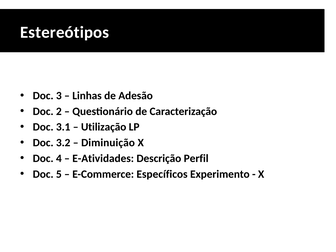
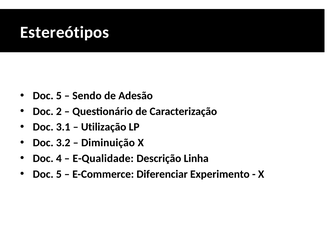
3 at (59, 96): 3 -> 5
Linhas: Linhas -> Sendo
E-Atividades: E-Atividades -> E-Qualidade
Perfil: Perfil -> Linha
Específicos: Específicos -> Diferenciar
